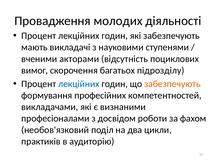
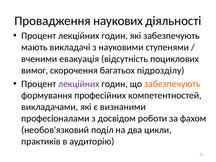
молодих: молодих -> наукових
акторами: акторами -> евакуація
лекційних at (79, 84) colour: blue -> purple
